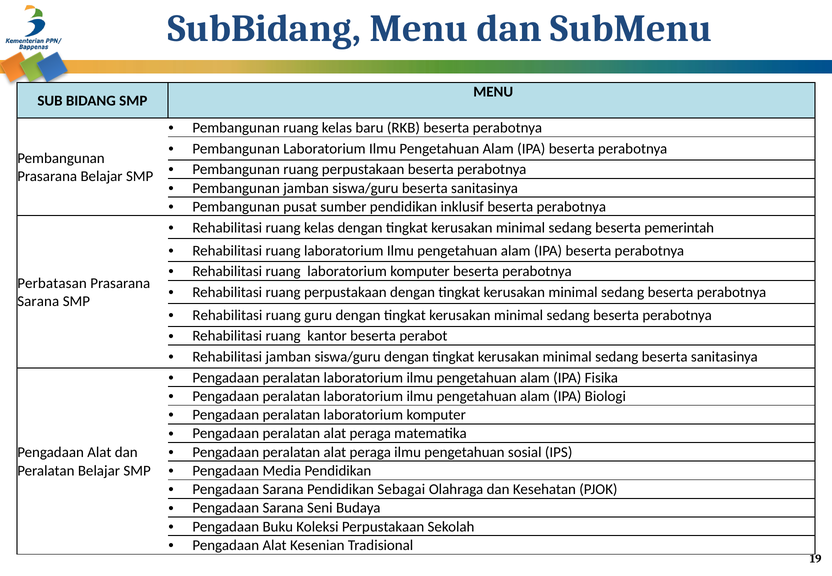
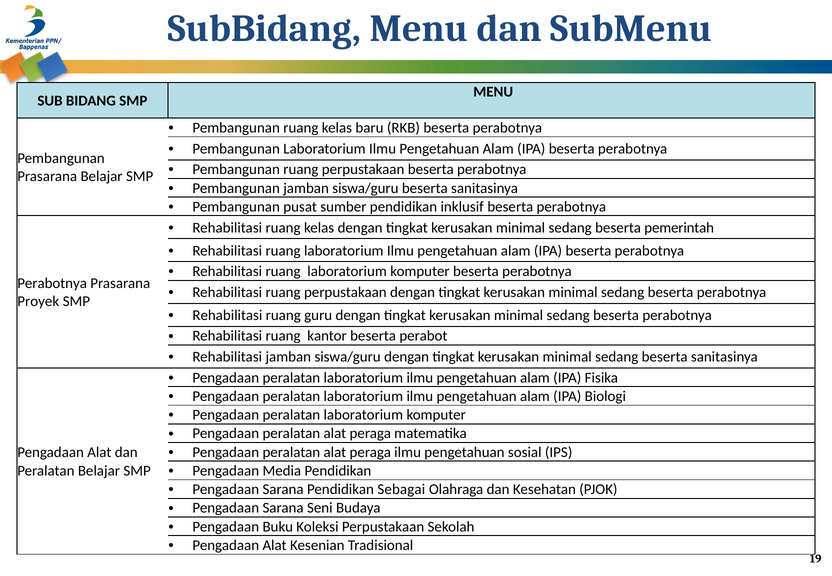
Perbatasan at (52, 283): Perbatasan -> Perabotnya
Sarana at (38, 301): Sarana -> Proyek
